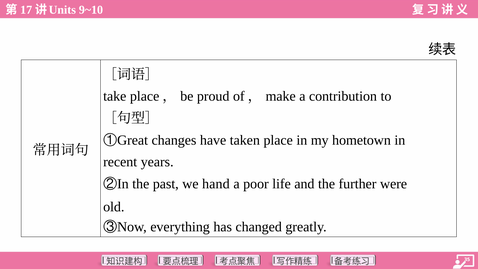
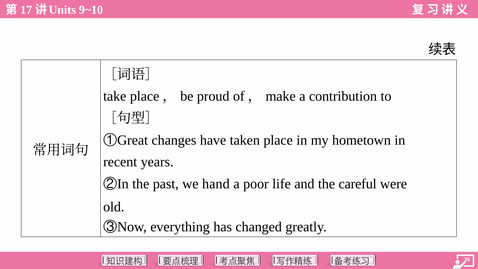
further: further -> careful
